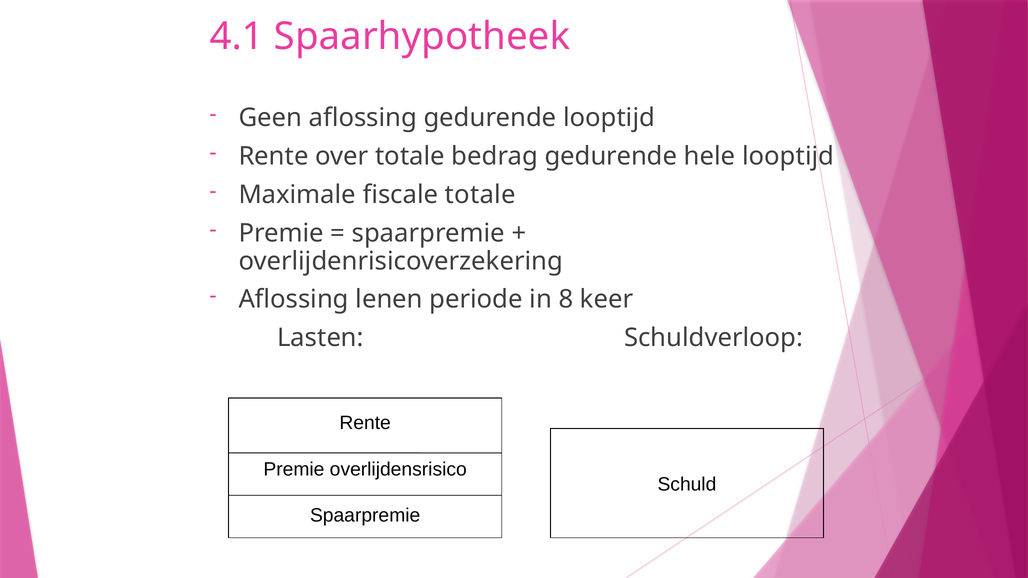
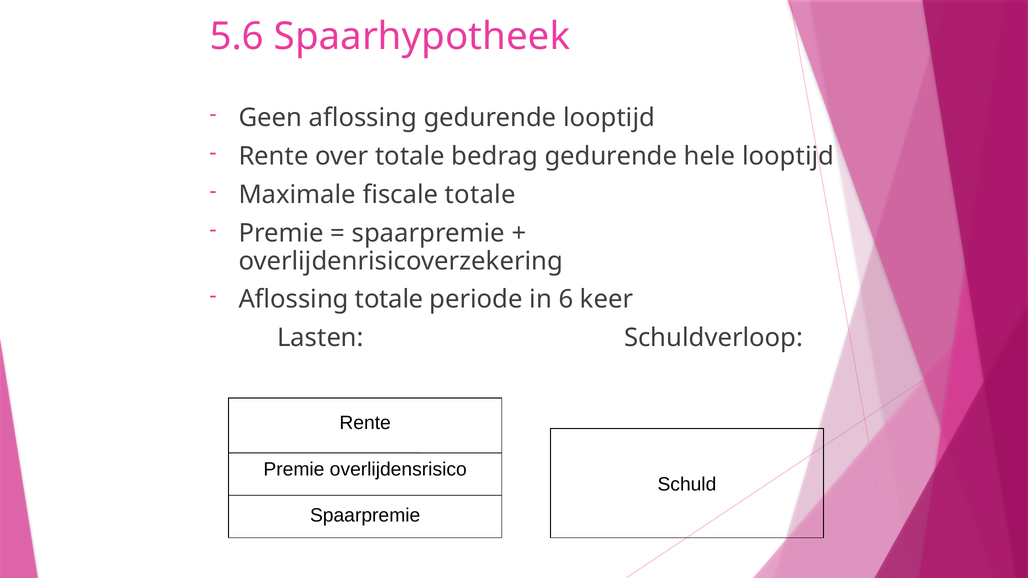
4.1: 4.1 -> 5.6
Aflossing lenen: lenen -> totale
8: 8 -> 6
